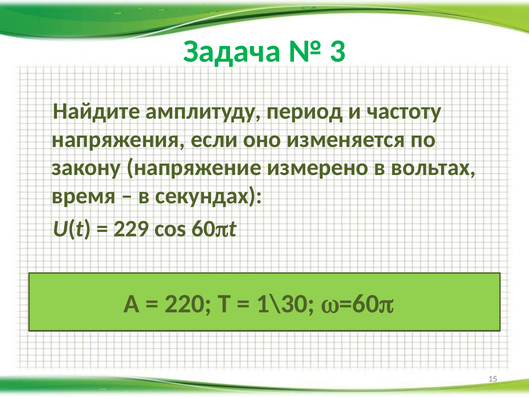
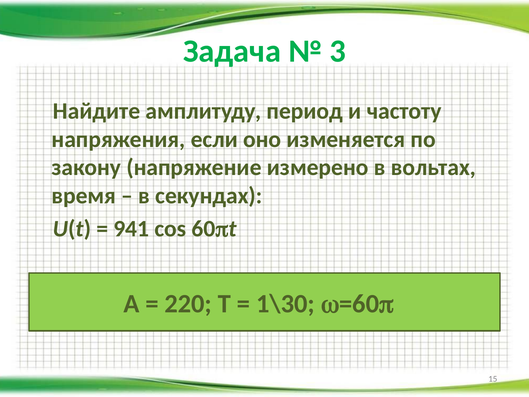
229: 229 -> 941
